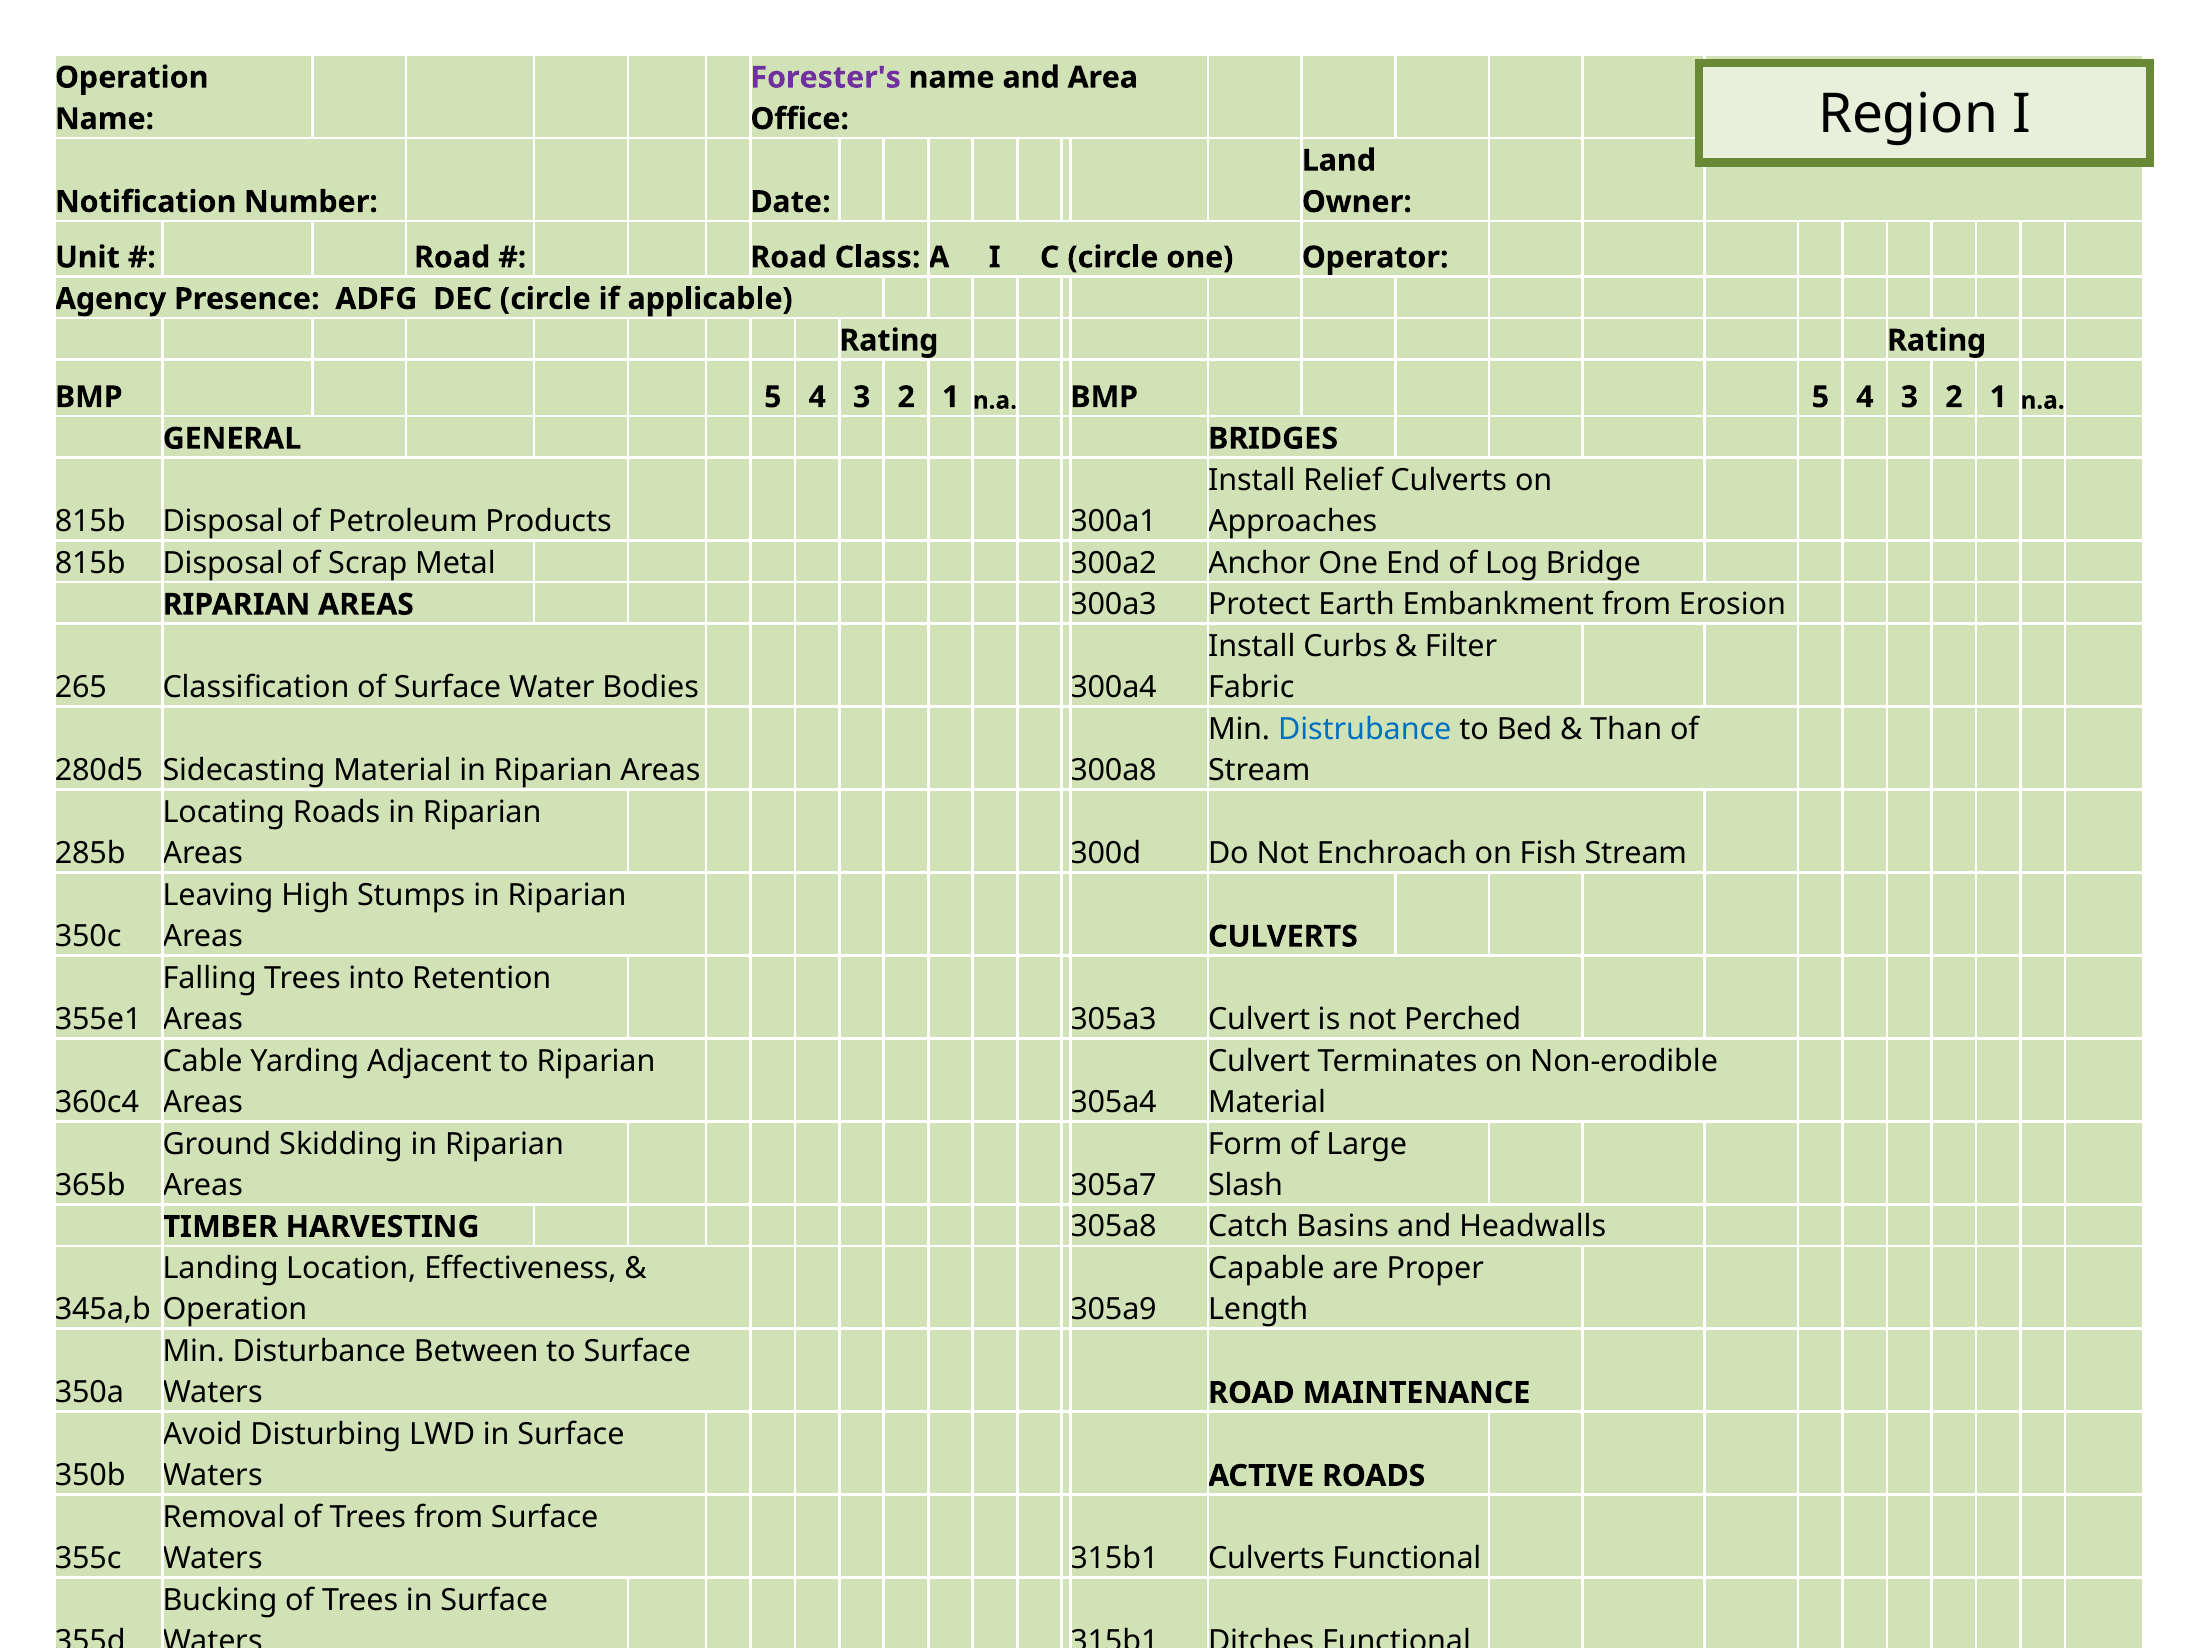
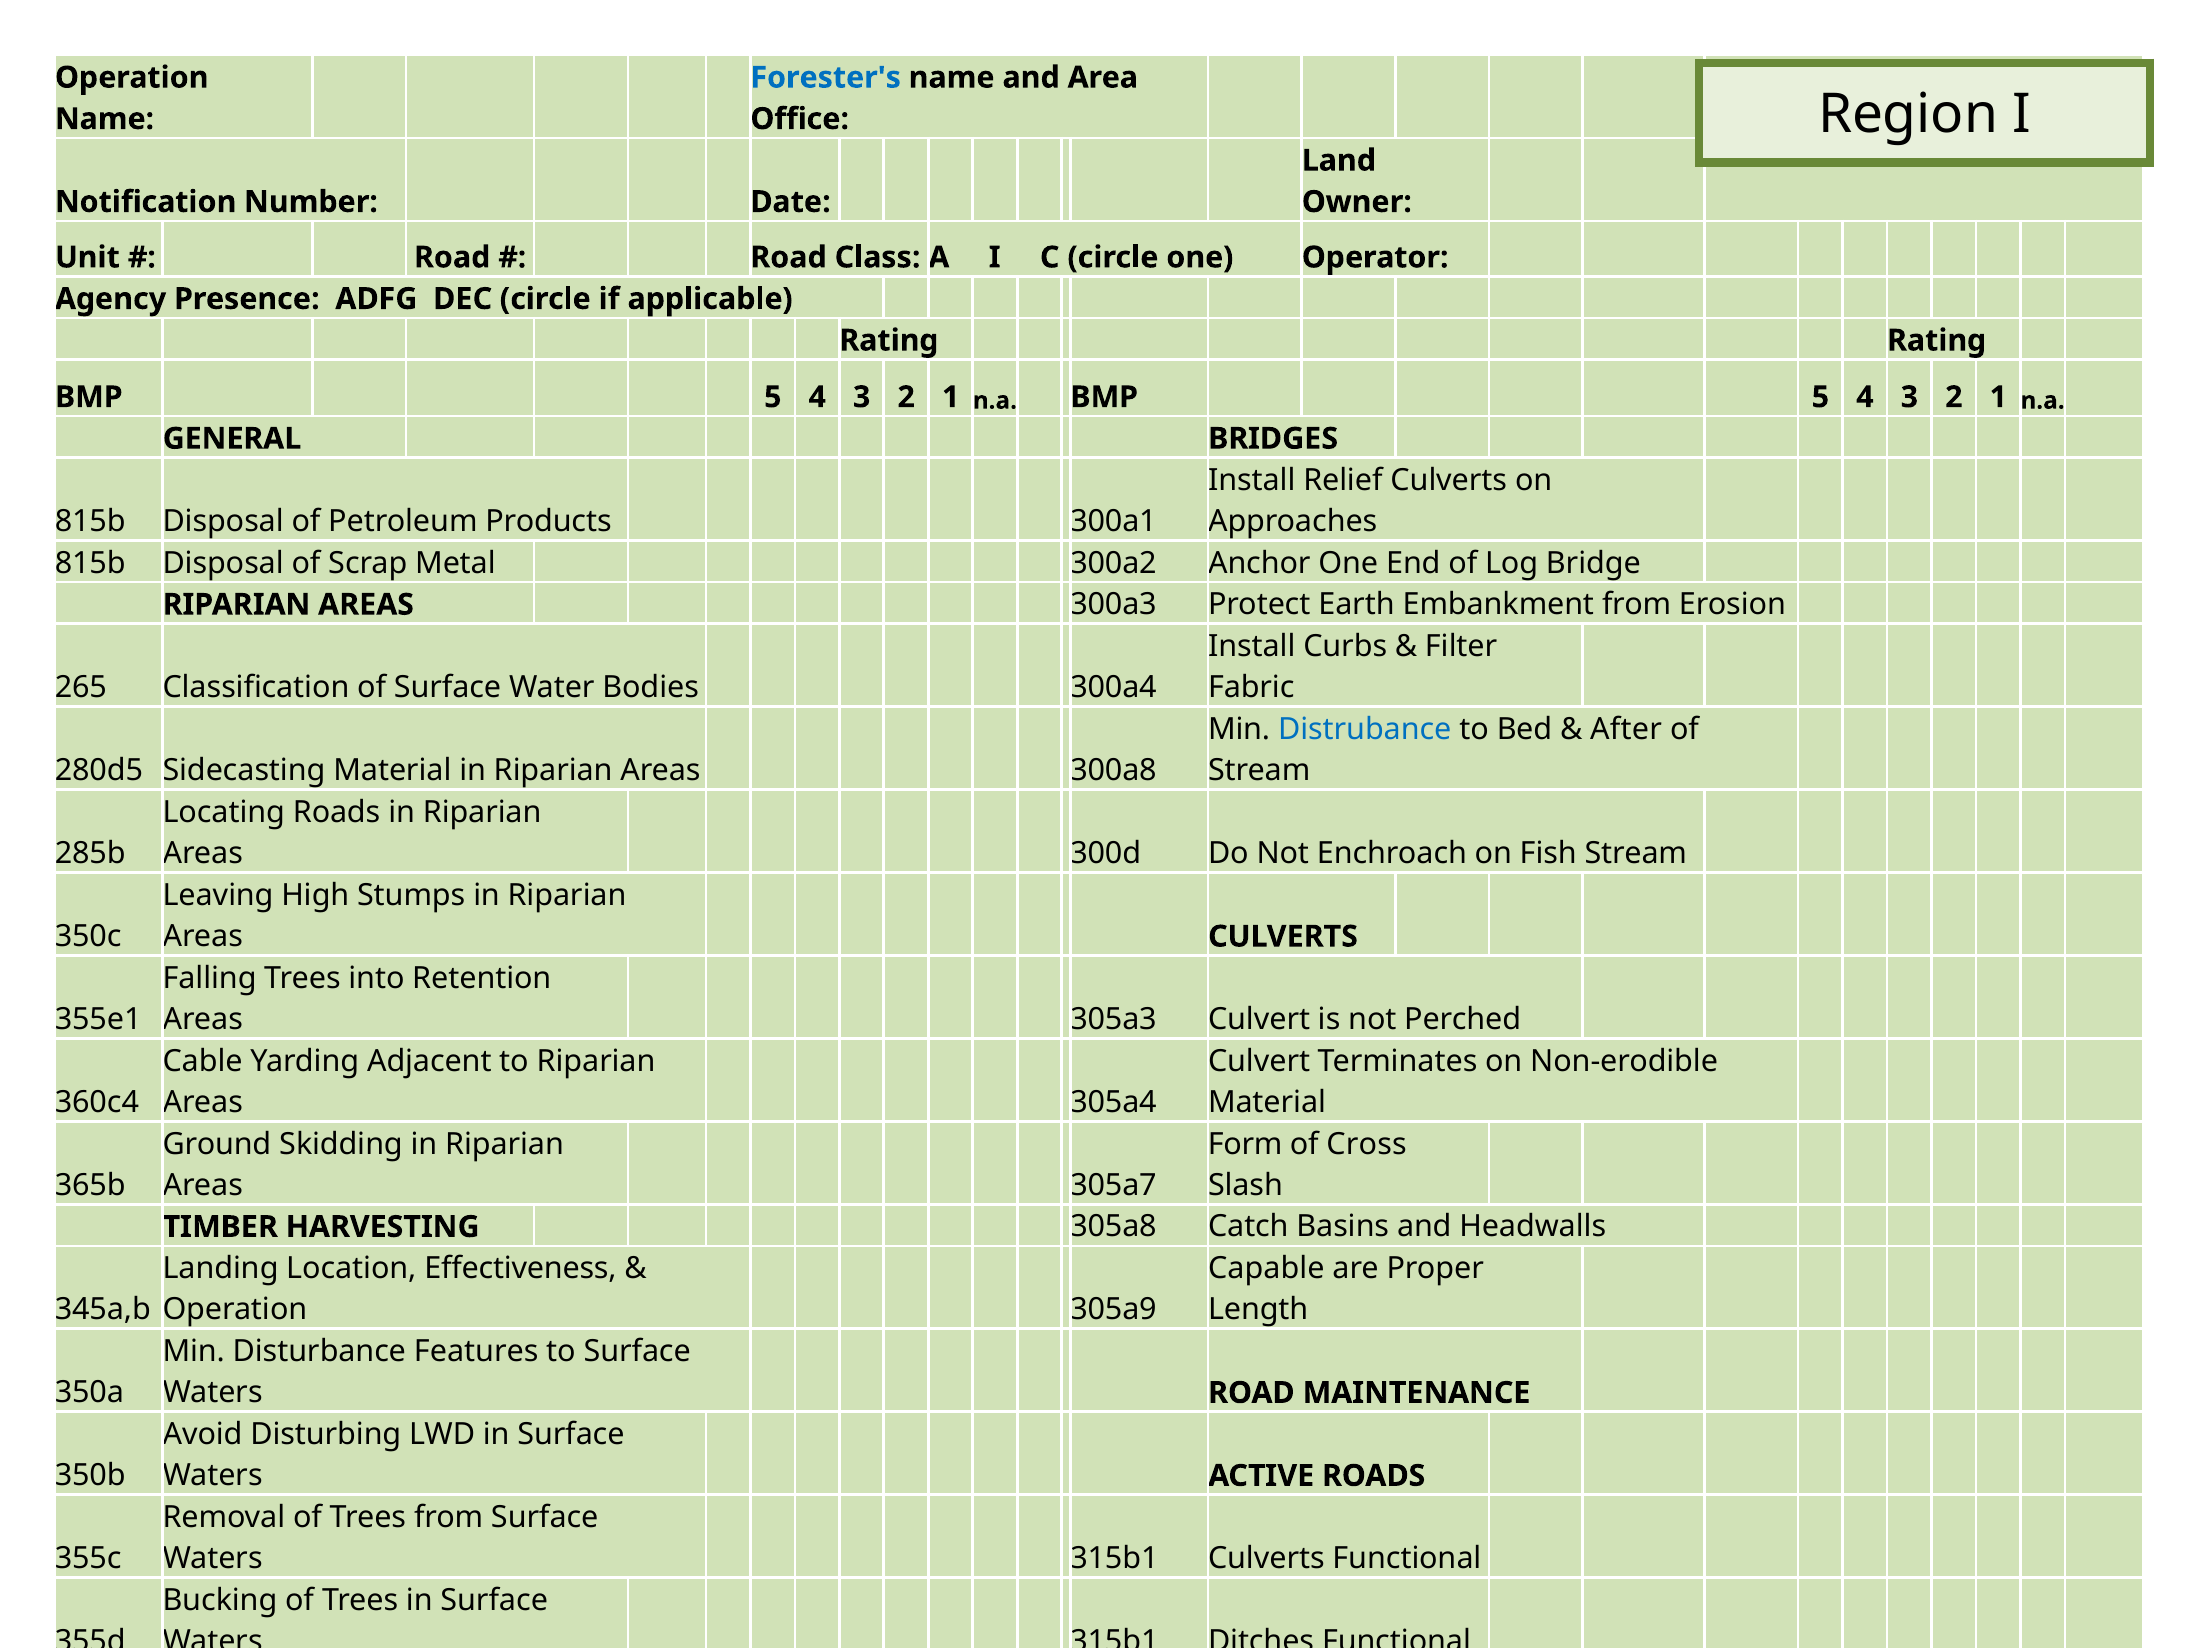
Forester's colour: purple -> blue
Than: Than -> After
Large: Large -> Cross
Between: Between -> Features
